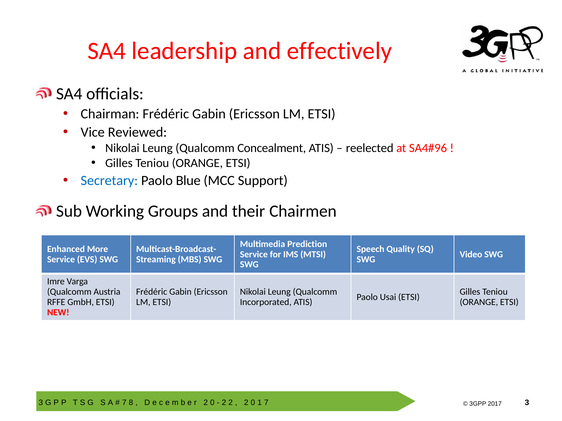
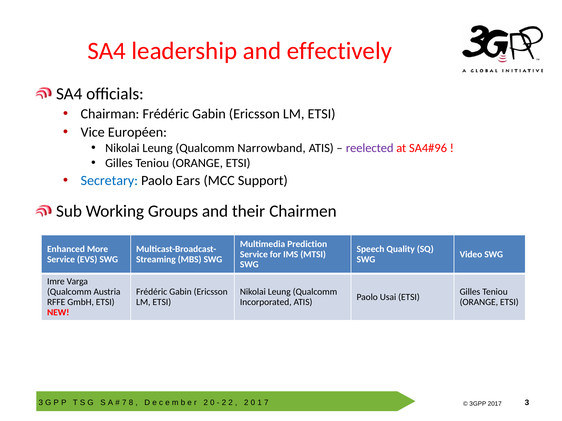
Reviewed: Reviewed -> Européen
Concealment: Concealment -> Narrowband
reelected colour: black -> purple
Blue: Blue -> Ears
